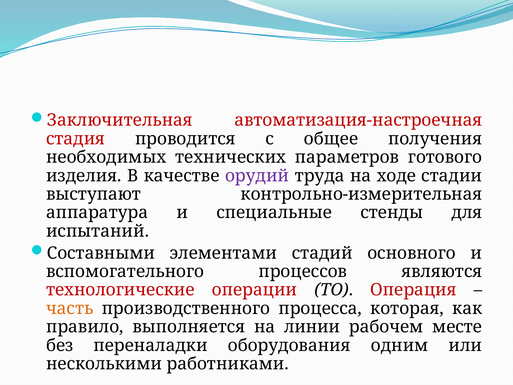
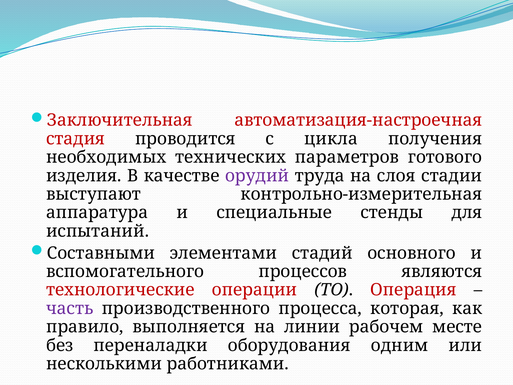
общее: общее -> цикла
ходе: ходе -> слоя
часть colour: orange -> purple
